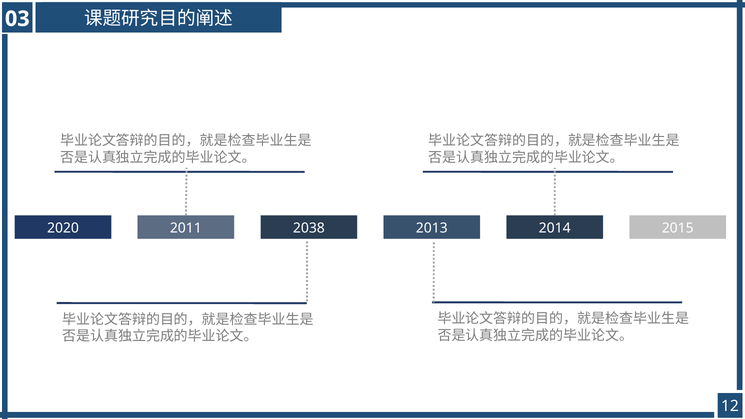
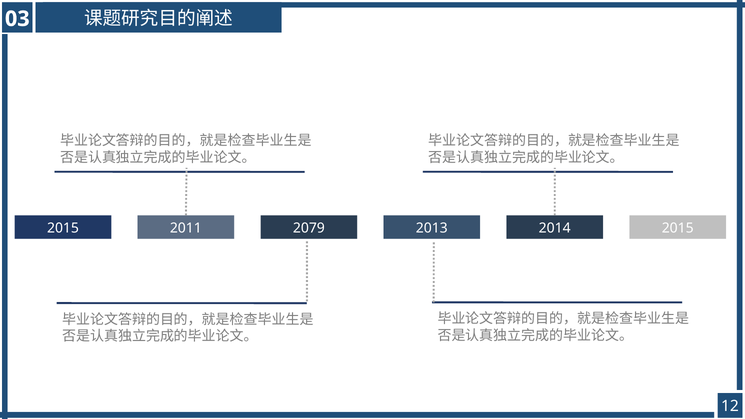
2020 at (63, 228): 2020 -> 2015
2038: 2038 -> 2079
